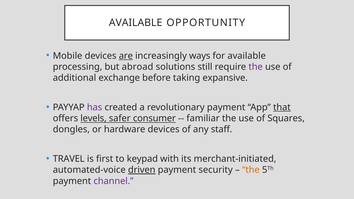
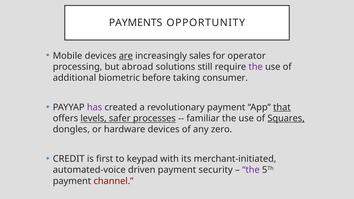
AVAILABLE at (136, 23): AVAILABLE -> PAYMENTS
ways: ways -> sales
for available: available -> operator
exchange: exchange -> biometric
expansive: expansive -> consumer
consumer: consumer -> processes
Squares underline: none -> present
staff: staff -> zero
TRAVEL: TRAVEL -> CREDIT
driven underline: present -> none
the at (251, 170) colour: orange -> purple
channel colour: purple -> red
